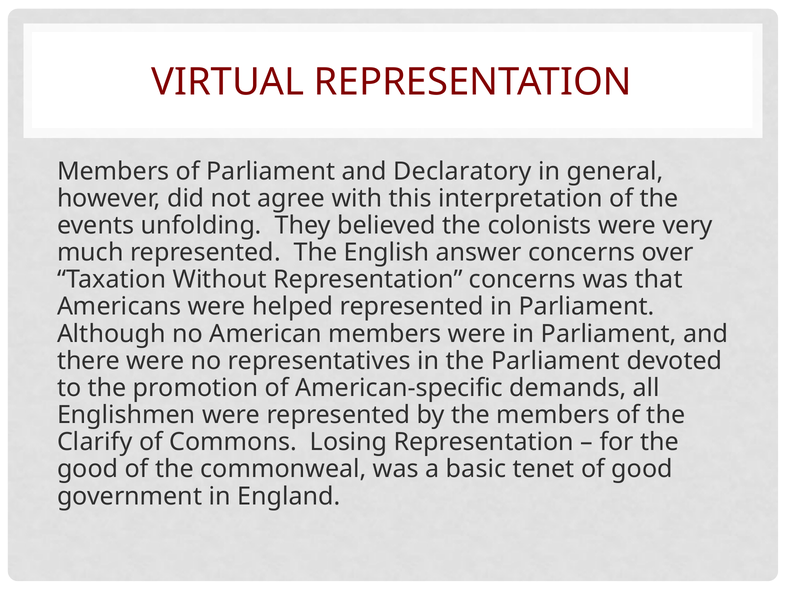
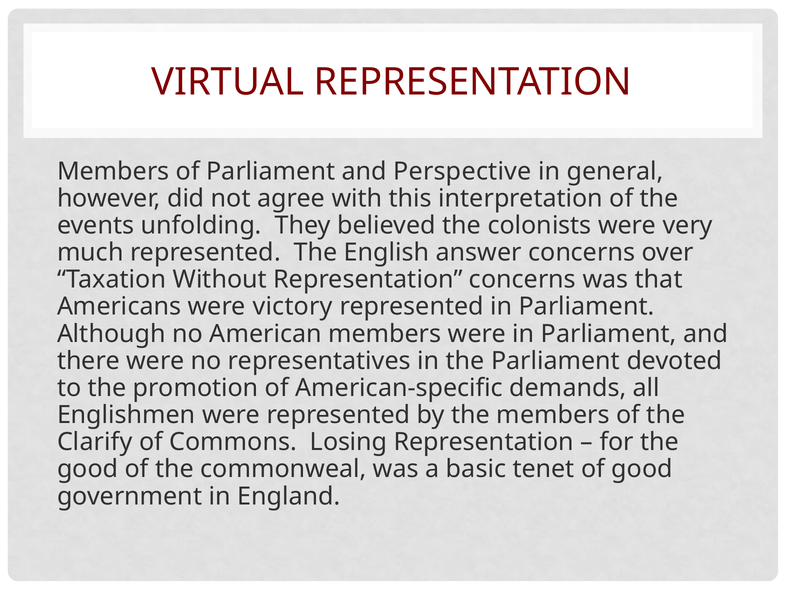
Declaratory: Declaratory -> Perspective
helped: helped -> victory
